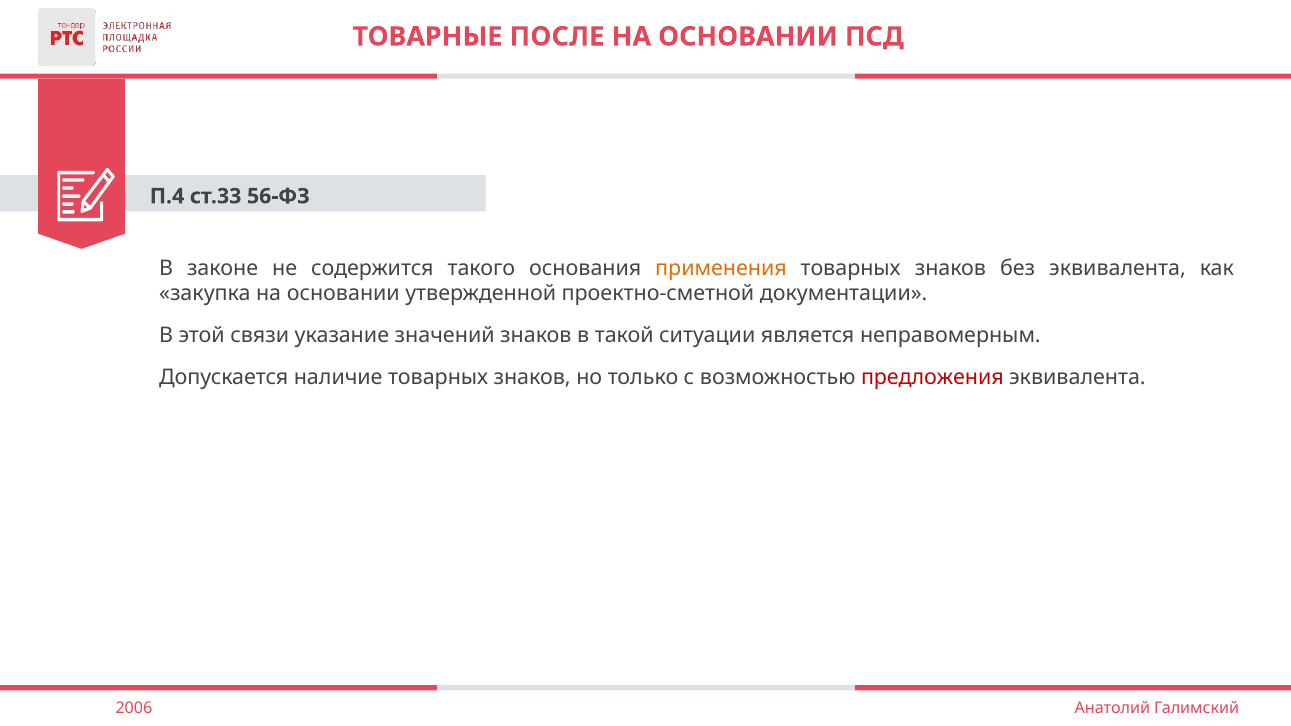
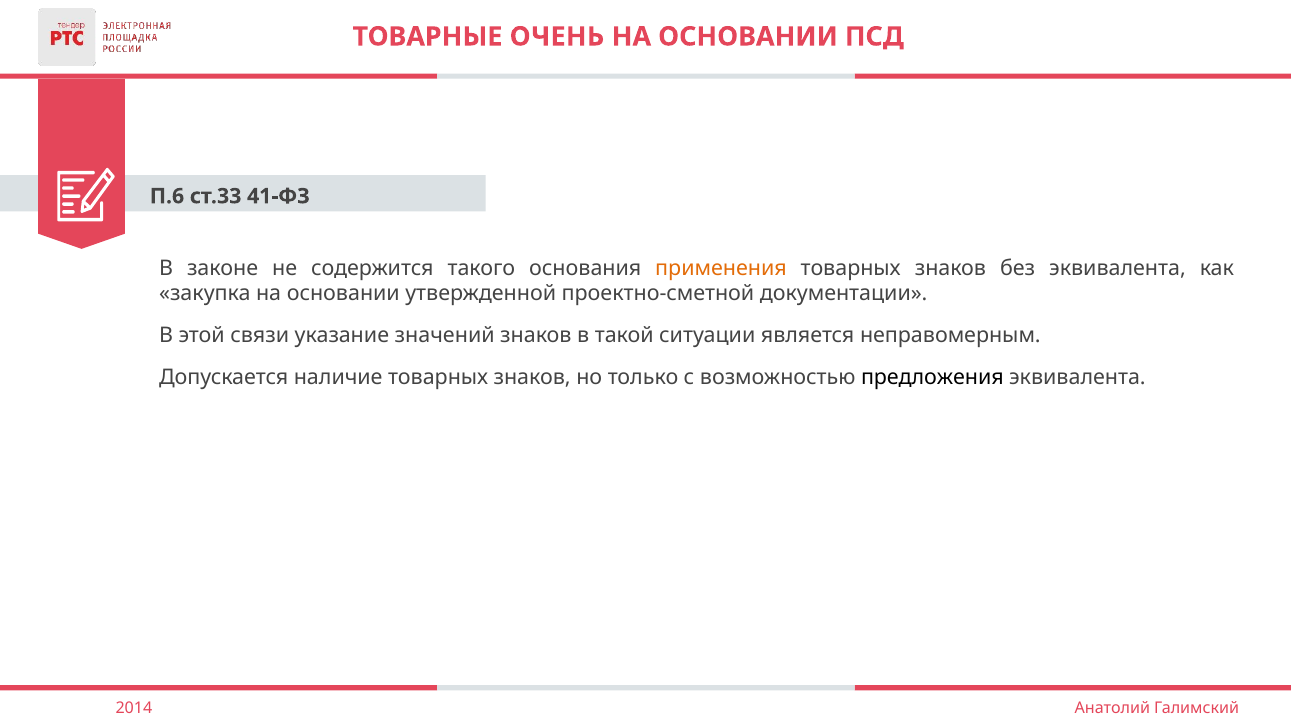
ПОСЛЕ: ПОСЛЕ -> ОЧЕНЬ
П.4: П.4 -> П.6
56-ФЗ: 56-ФЗ -> 41-ФЗ
предложения colour: red -> black
2006: 2006 -> 2014
